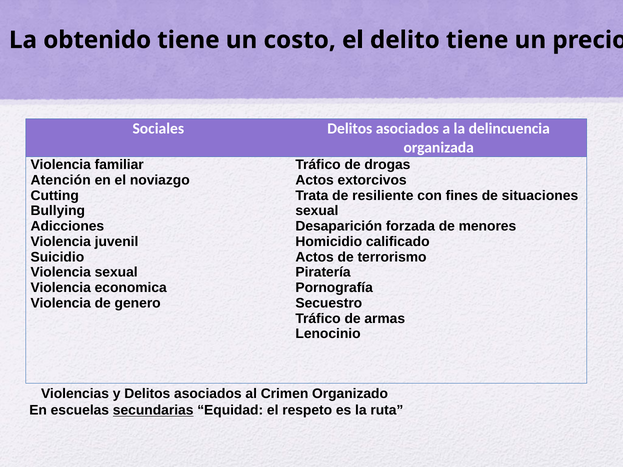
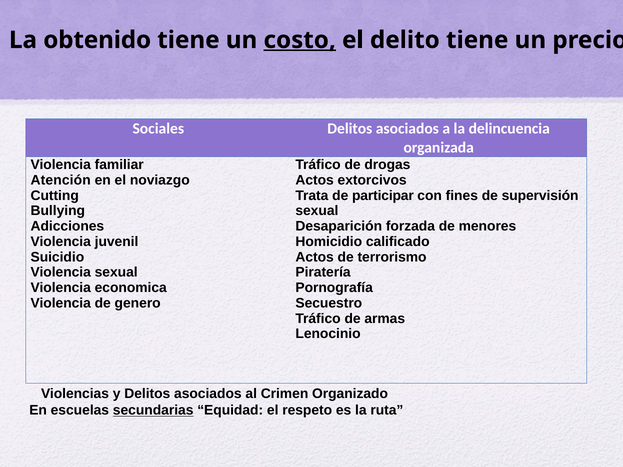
costo underline: none -> present
resiliente: resiliente -> participar
situaciones: situaciones -> supervisión
